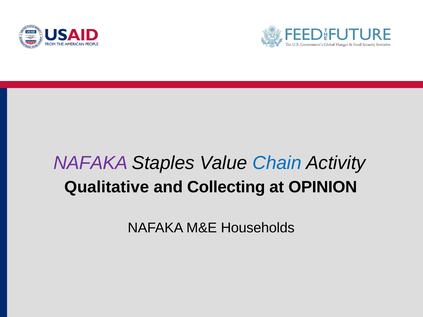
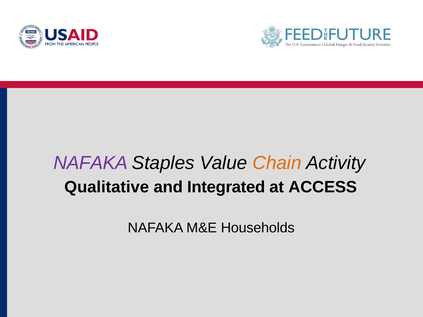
Chain colour: blue -> orange
Collecting: Collecting -> Integrated
OPINION: OPINION -> ACCESS
